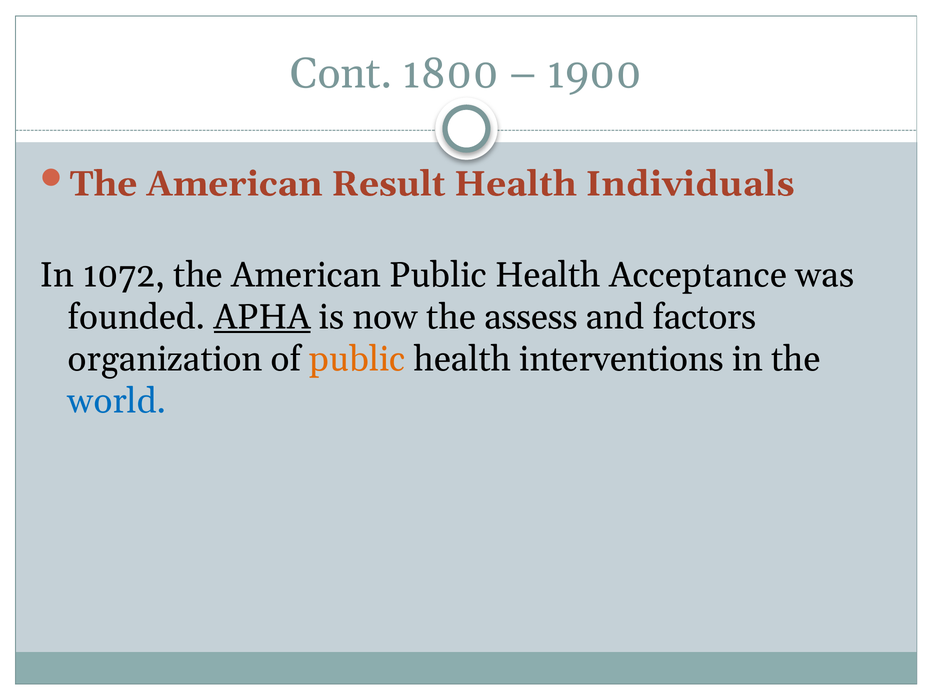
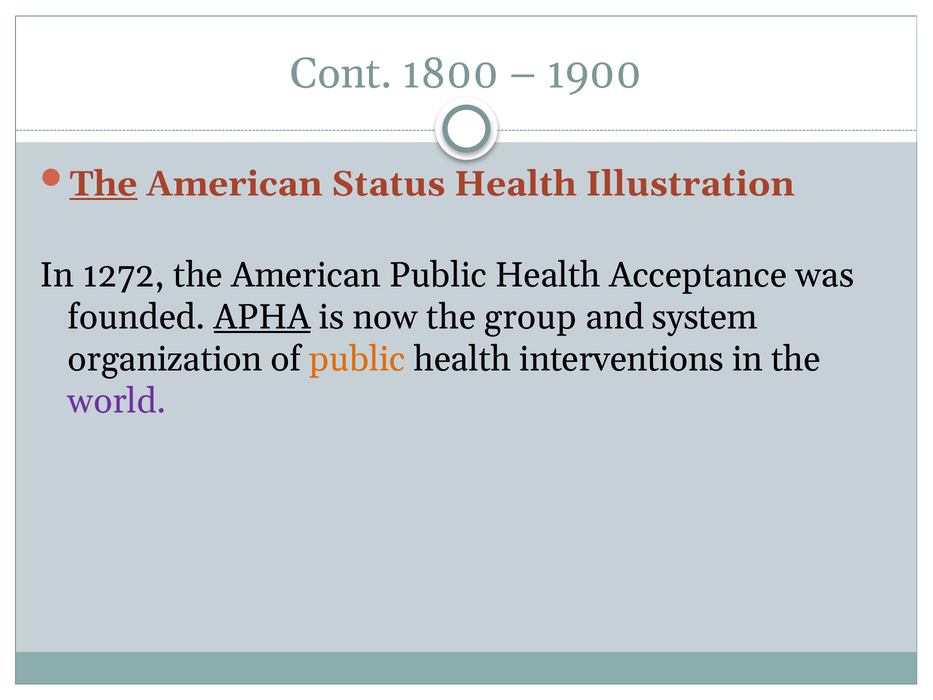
The at (103, 184) underline: none -> present
Result: Result -> Status
Individuals: Individuals -> Illustration
1072: 1072 -> 1272
assess: assess -> group
factors: factors -> system
world colour: blue -> purple
